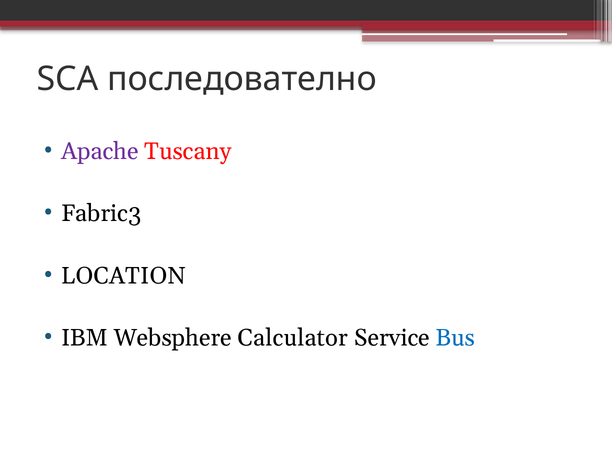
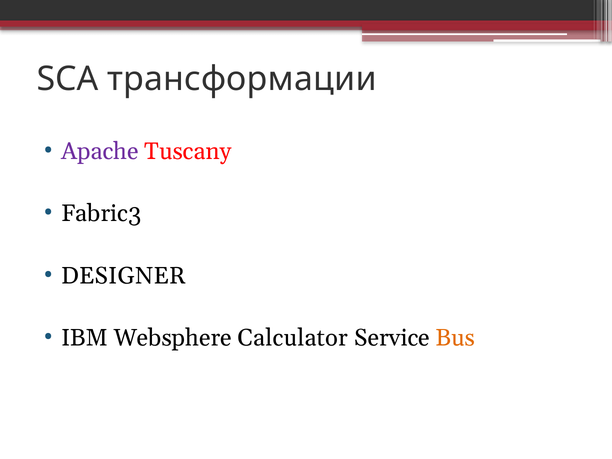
последователно: последователно -> трансформации
LOCATION: LOCATION -> DESIGNER
Bus colour: blue -> orange
